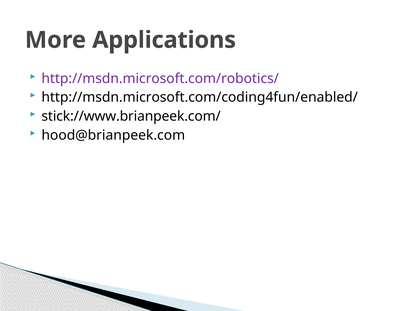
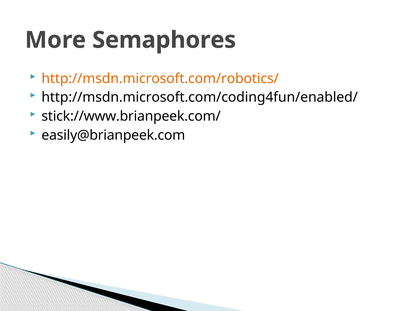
Applications: Applications -> Semaphores
http://msdn.microsoft.com/robotics/ colour: purple -> orange
hood@brianpeek.com: hood@brianpeek.com -> easily@brianpeek.com
